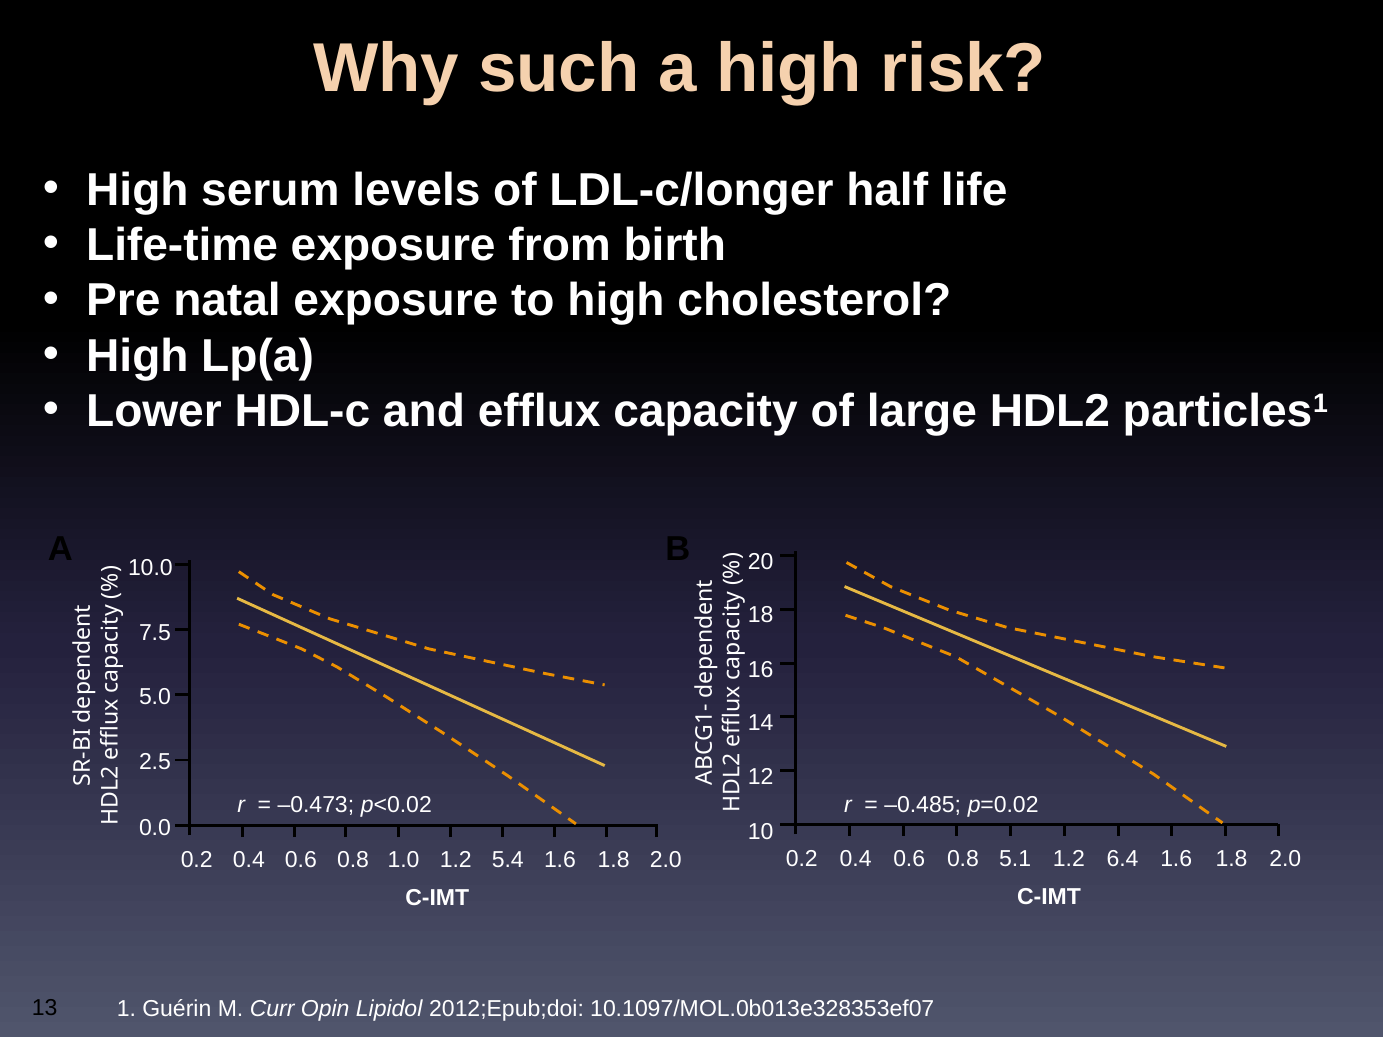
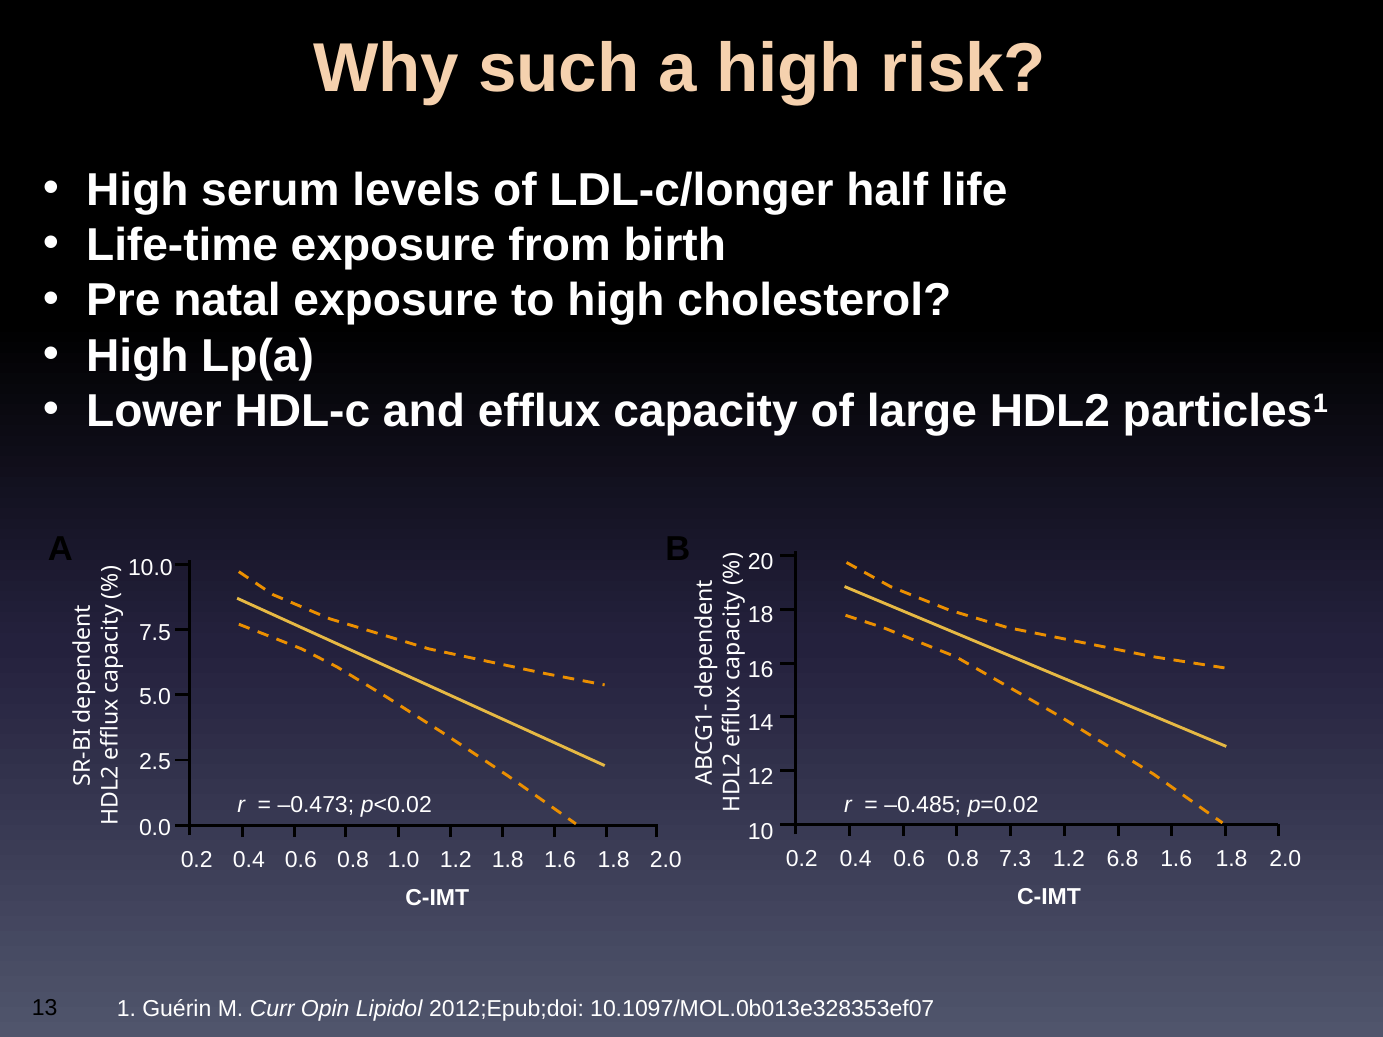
5.1: 5.1 -> 7.3
6.4: 6.4 -> 6.8
1.2 5.4: 5.4 -> 1.8
